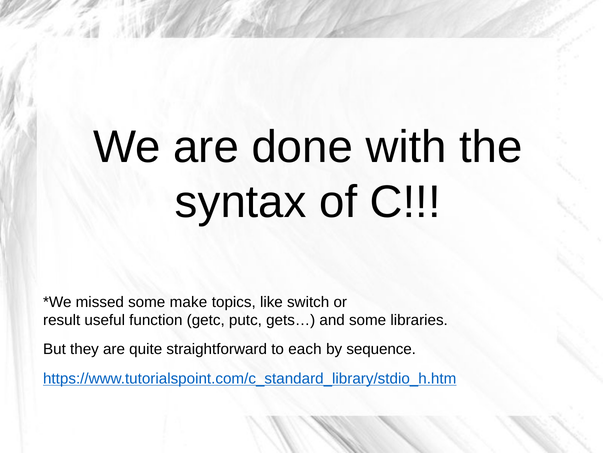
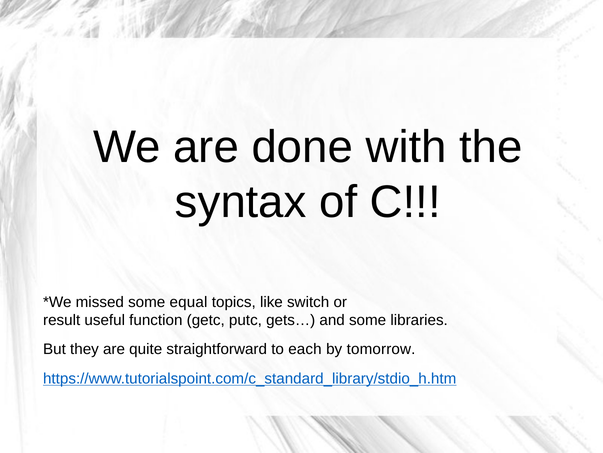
make: make -> equal
sequence: sequence -> tomorrow
